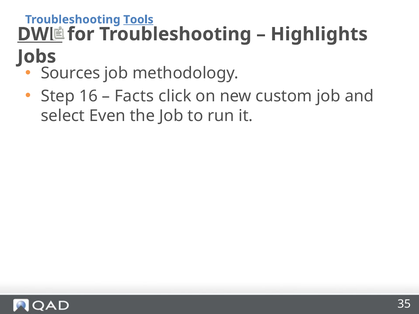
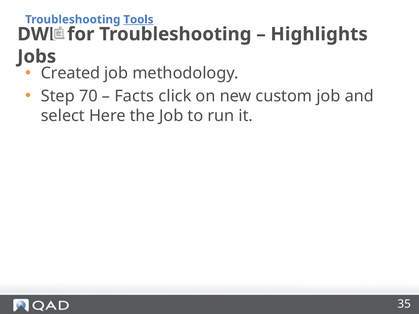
DWD underline: present -> none
Sources: Sources -> Created
16: 16 -> 70
Even: Even -> Here
